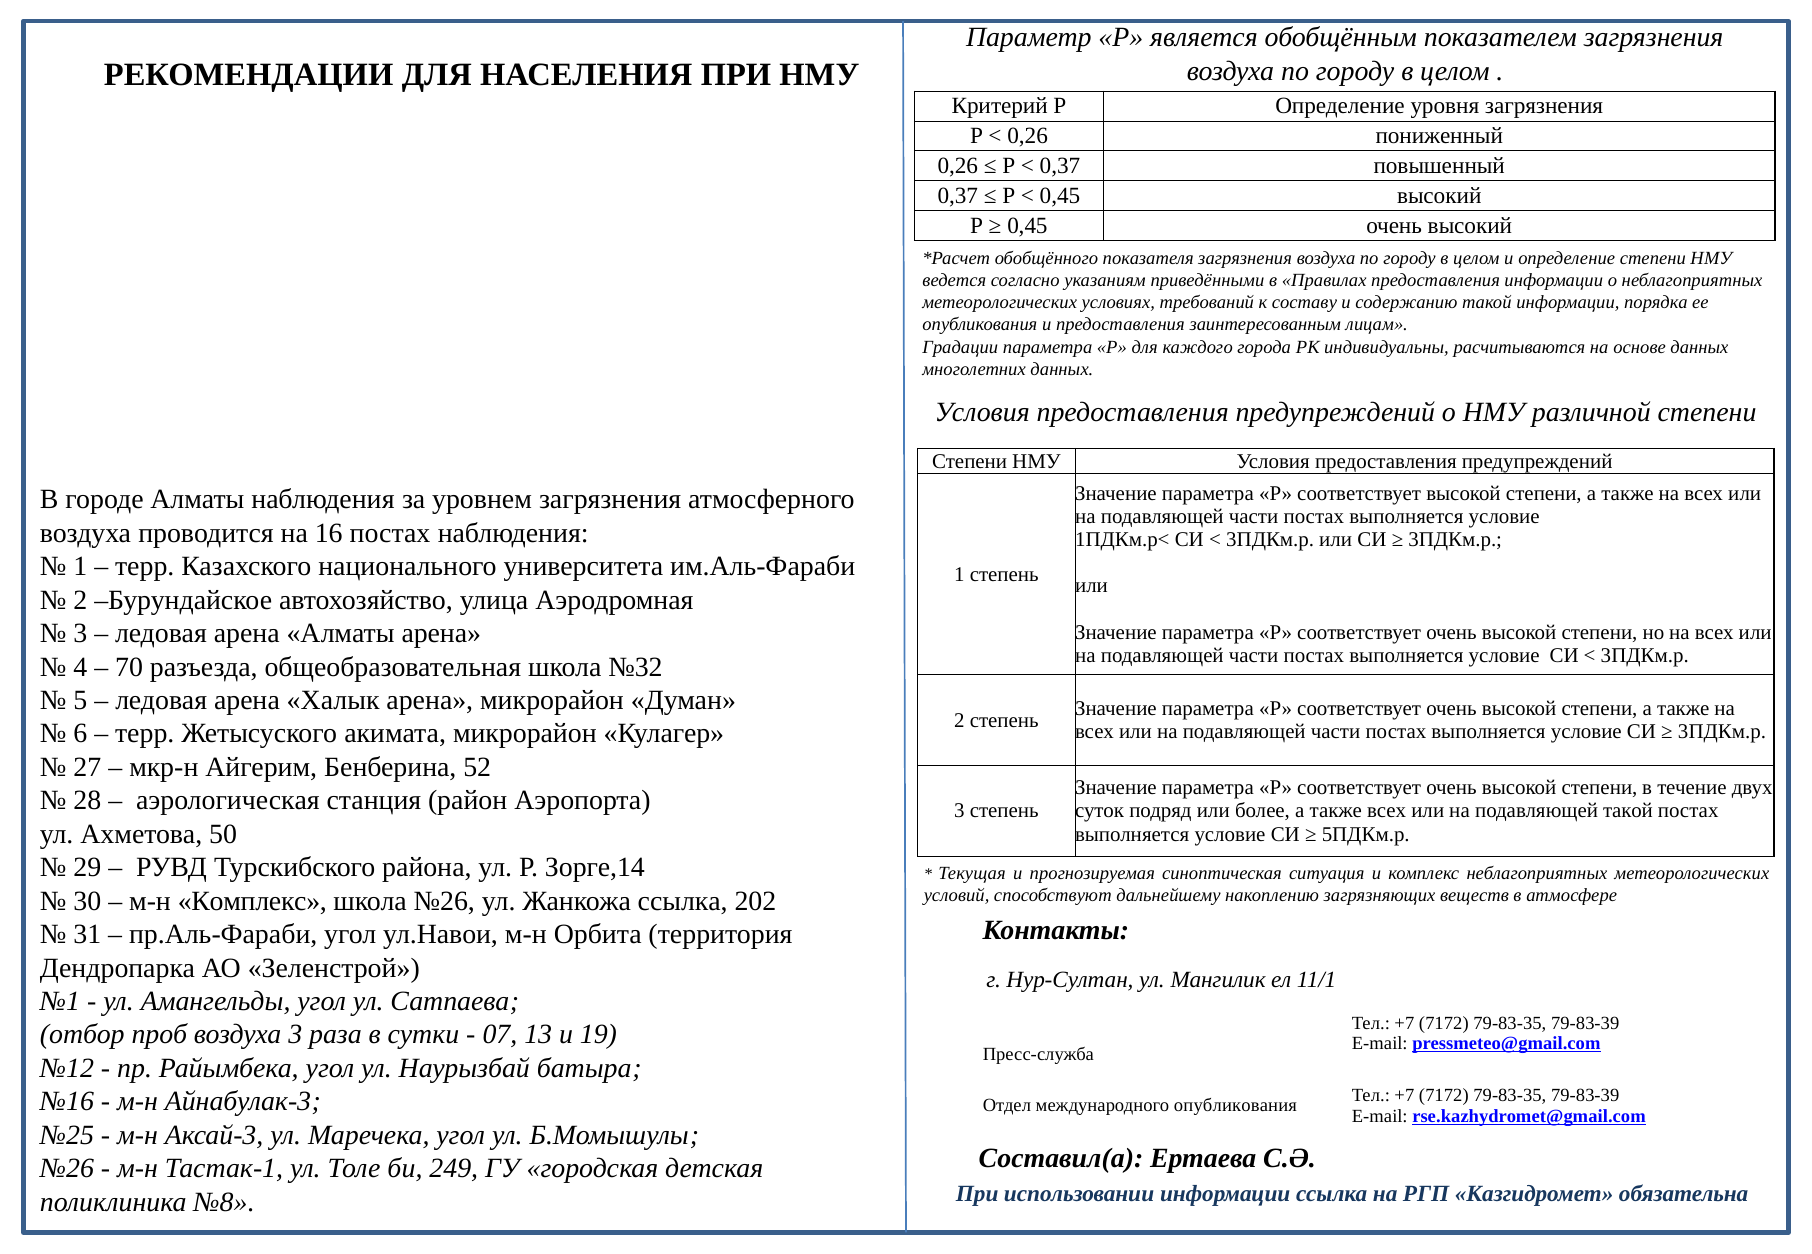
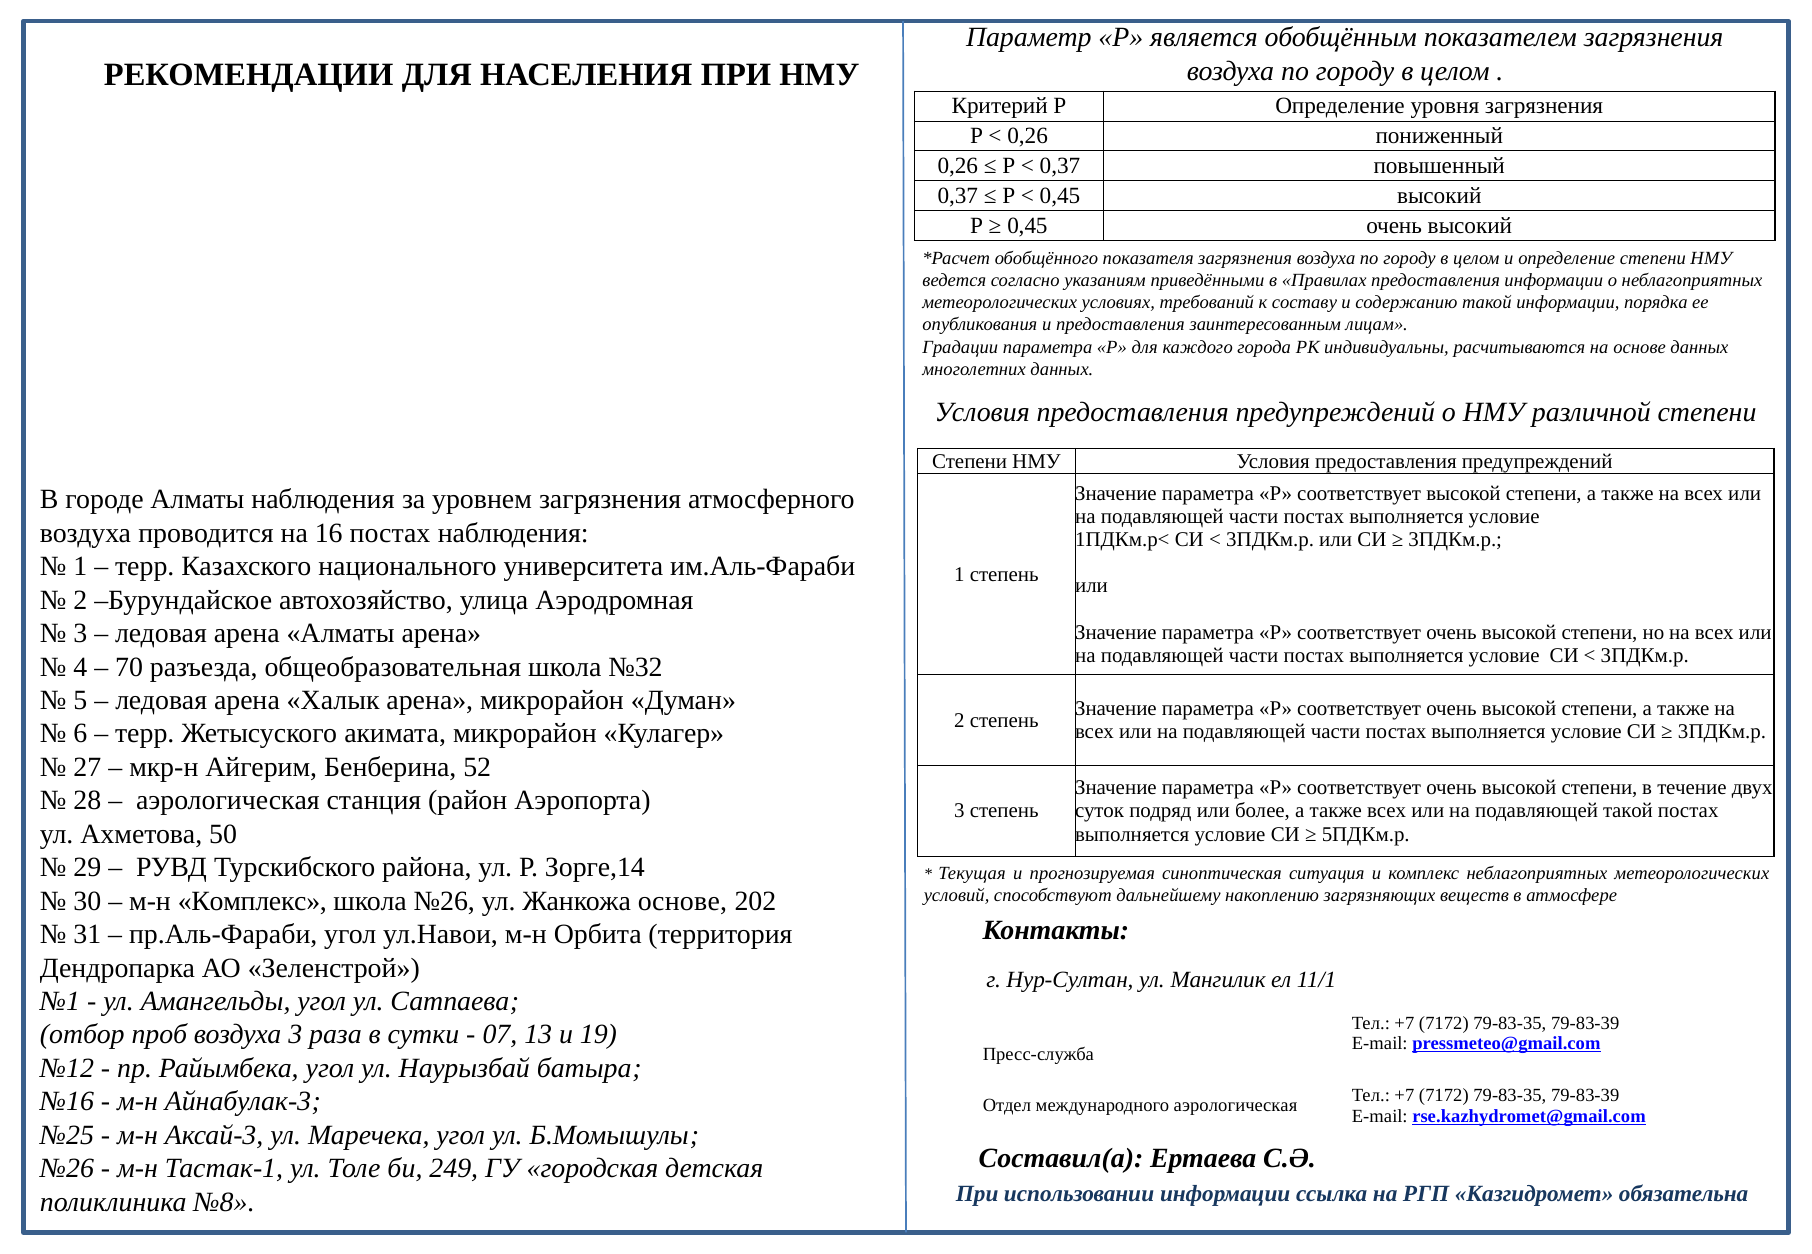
Жанкожа ссылка: ссылка -> основе
международного опубликования: опубликования -> аэрологическая
